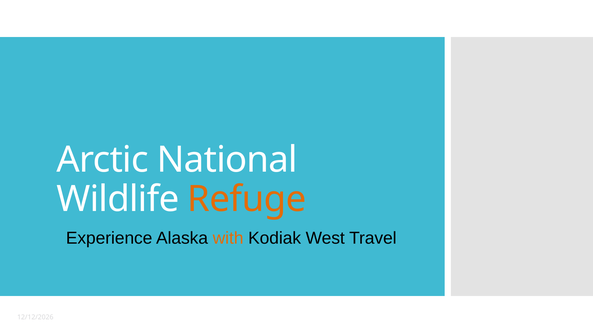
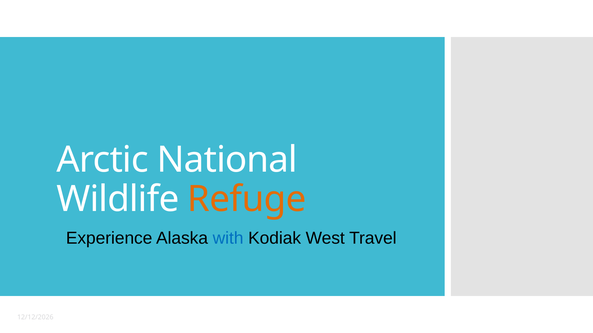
with colour: orange -> blue
